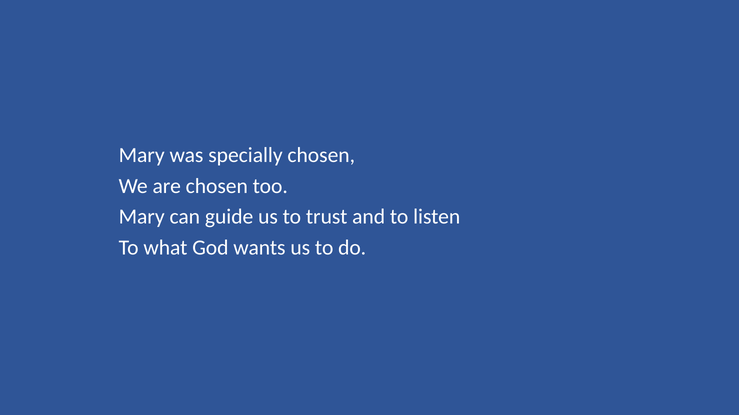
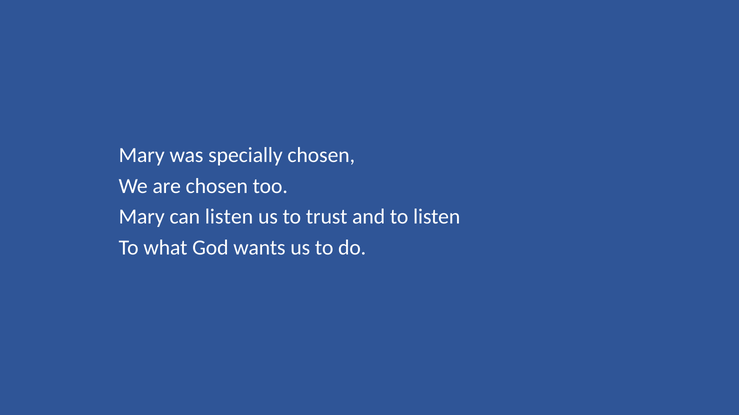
can guide: guide -> listen
